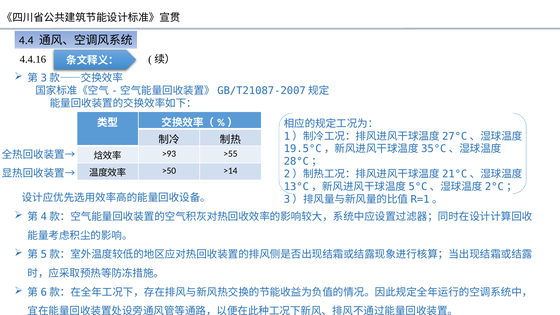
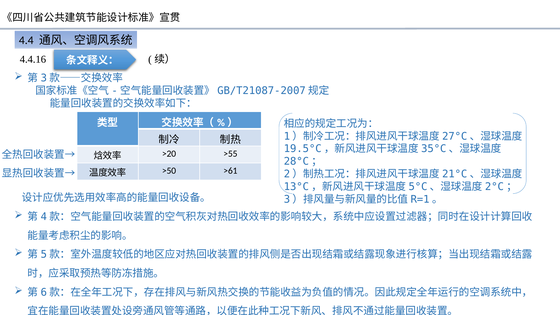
>93: >93 -> >20
>14: >14 -> >61
